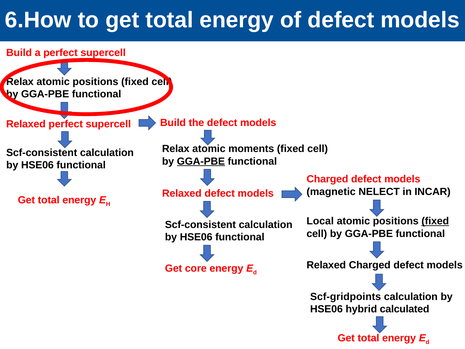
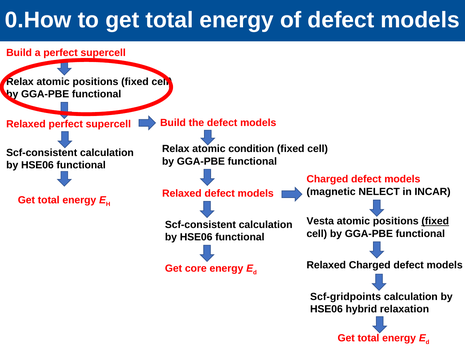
6.How: 6.How -> 0.How
moments: moments -> condition
GGA-PBE at (201, 161) underline: present -> none
Local: Local -> Vesta
calculated: calculated -> relaxation
